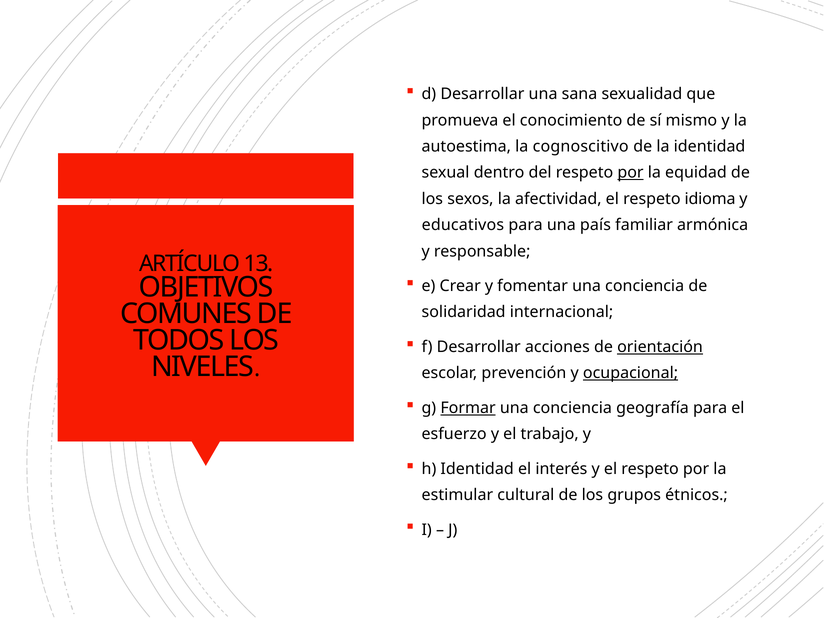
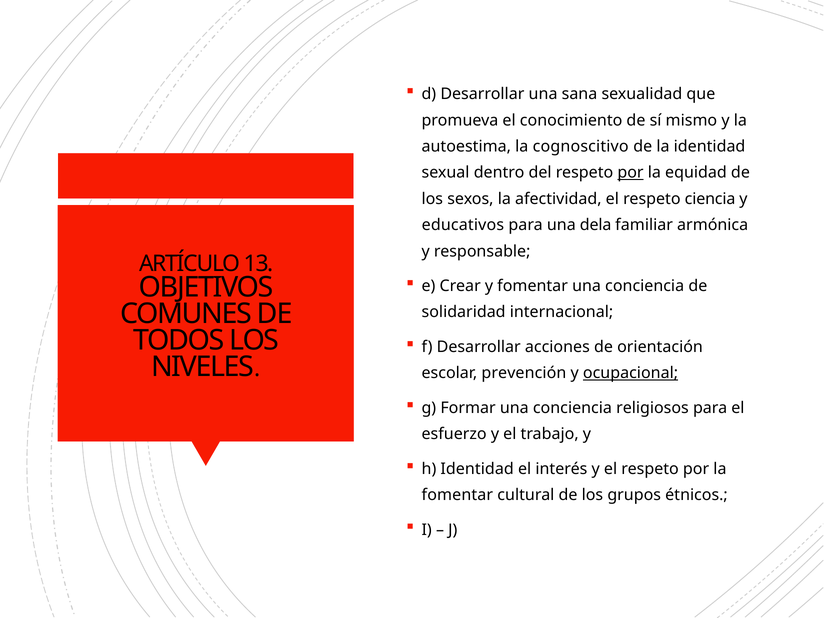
idioma: idioma -> ciencia
país: país -> dela
orientación underline: present -> none
Formar underline: present -> none
geografía: geografía -> religiosos
estimular at (457, 495): estimular -> fomentar
